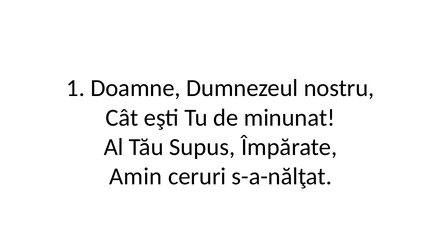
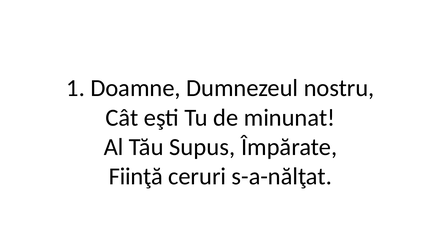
Amin: Amin -> Fiinţă
